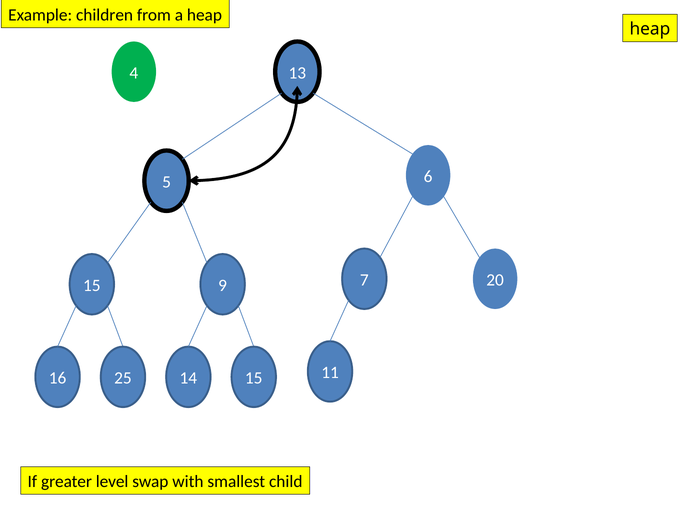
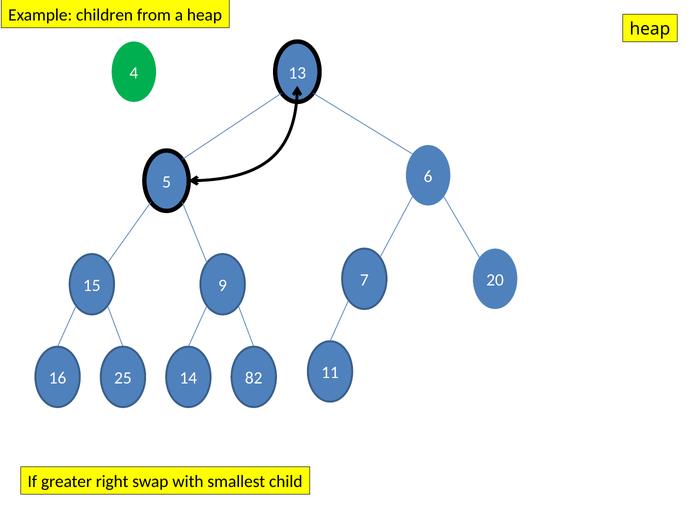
14 15: 15 -> 82
level: level -> right
